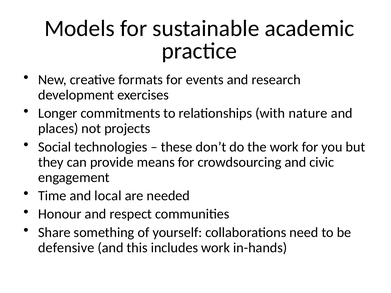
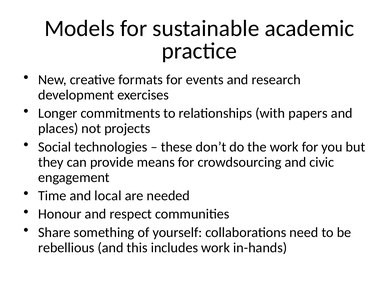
nature: nature -> papers
defensive: defensive -> rebellious
